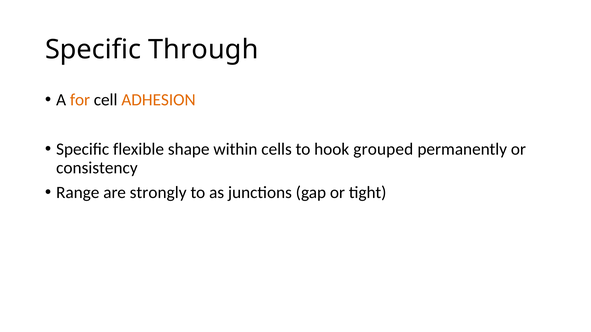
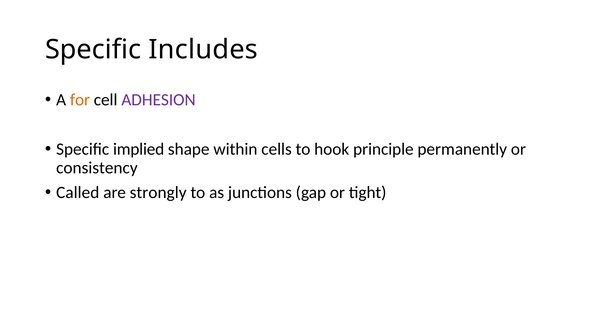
Through: Through -> Includes
ADHESION colour: orange -> purple
flexible: flexible -> implied
grouped: grouped -> principle
Range: Range -> Called
